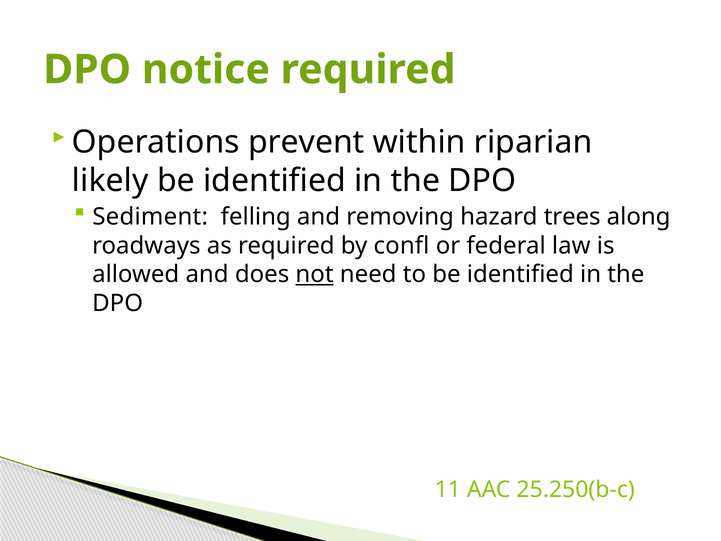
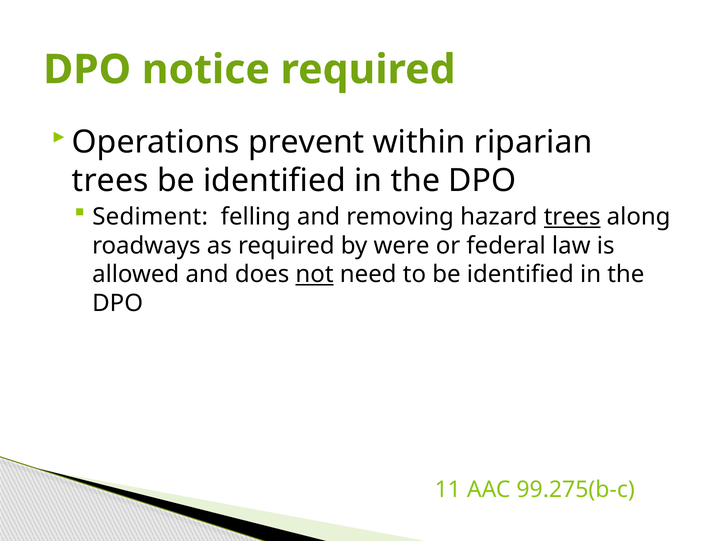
likely at (110, 180): likely -> trees
trees at (572, 217) underline: none -> present
confl: confl -> were
25.250(b-c: 25.250(b-c -> 99.275(b-c
